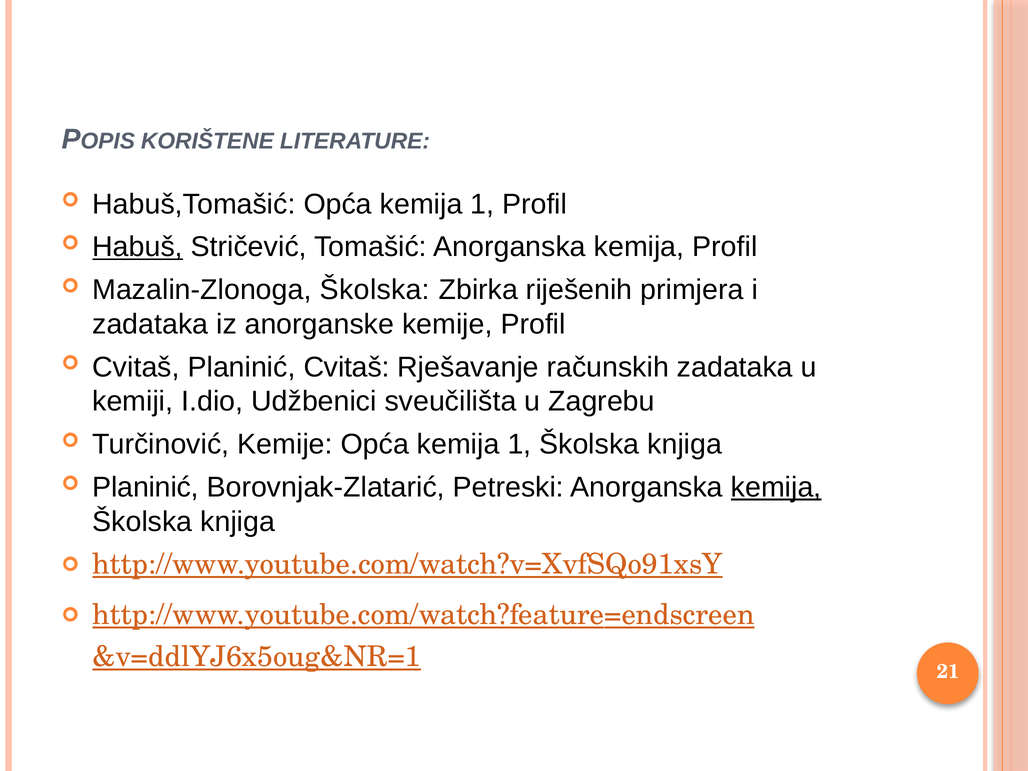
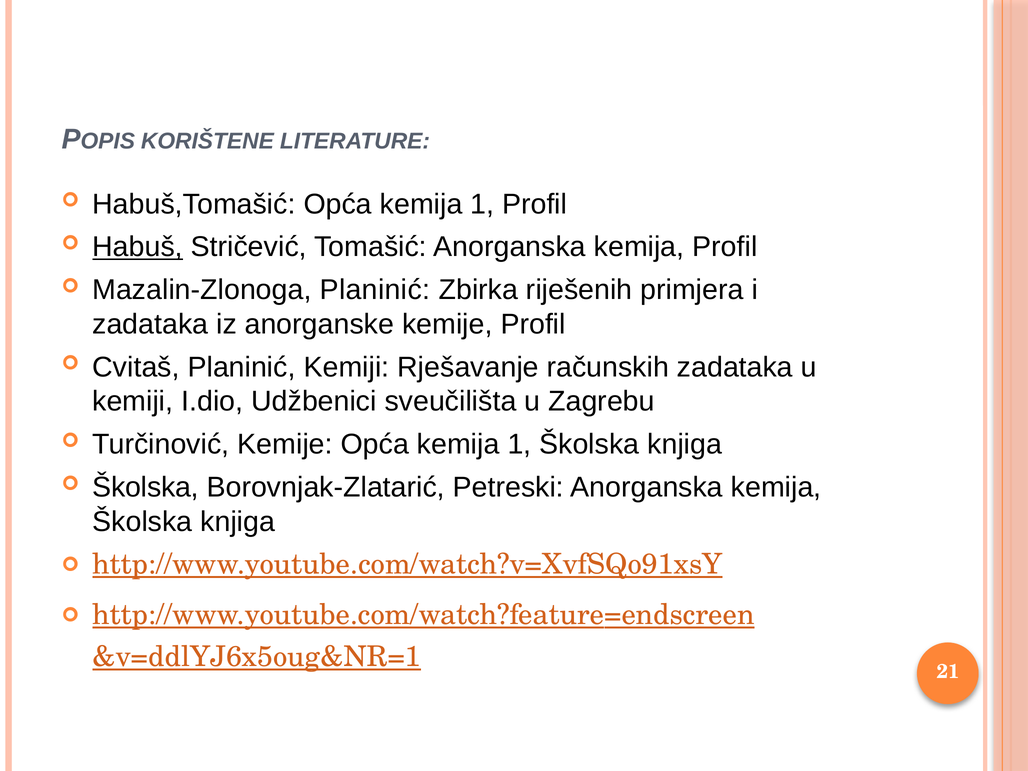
Mazalin-Zlonoga Školska: Školska -> Planinić
Planinić Cvitaš: Cvitaš -> Kemiji
Planinić at (146, 487): Planinić -> Školska
kemija at (776, 487) underline: present -> none
